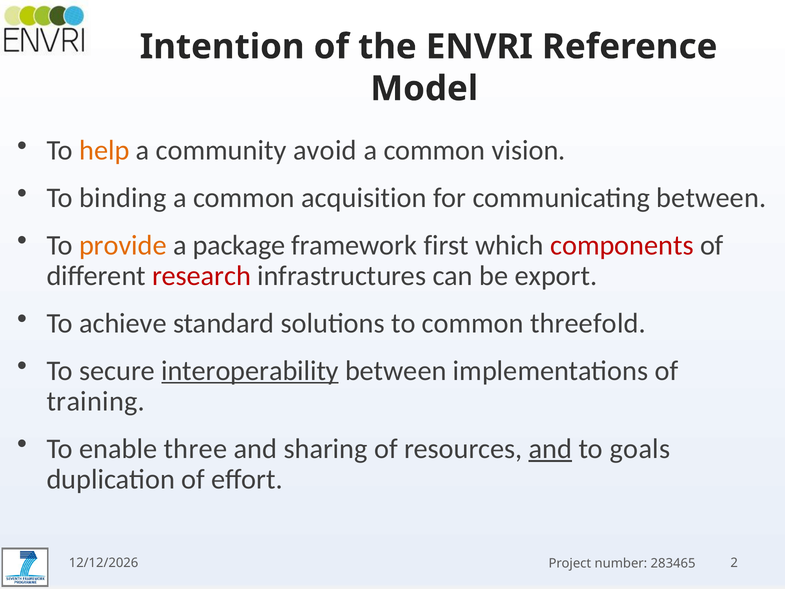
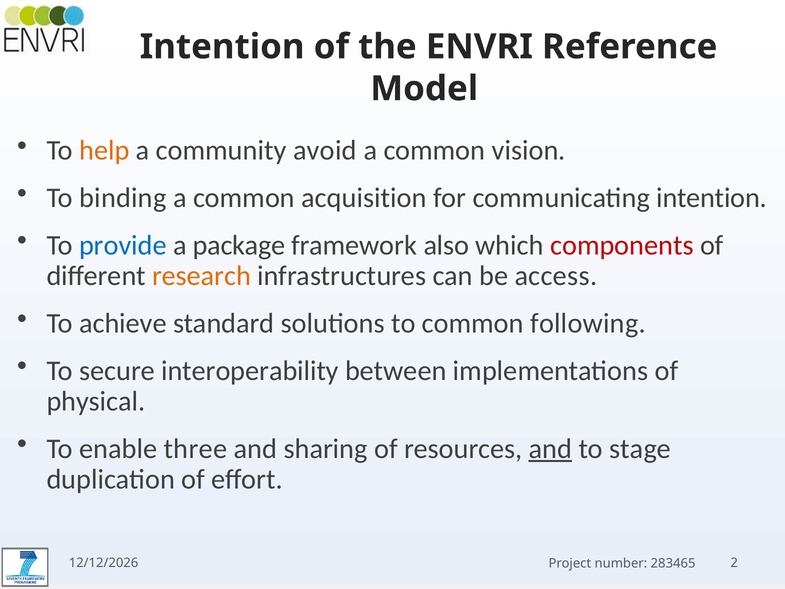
communicating between: between -> intention
provide colour: orange -> blue
first: first -> also
research colour: red -> orange
export: export -> access
threefold: threefold -> following
interoperability underline: present -> none
training: training -> physical
goals: goals -> stage
